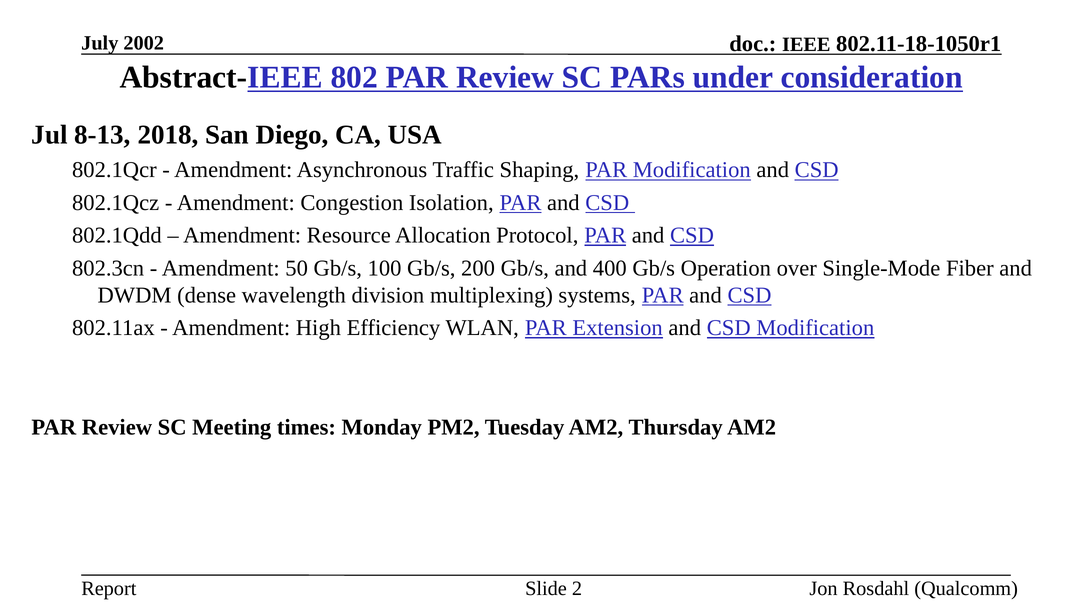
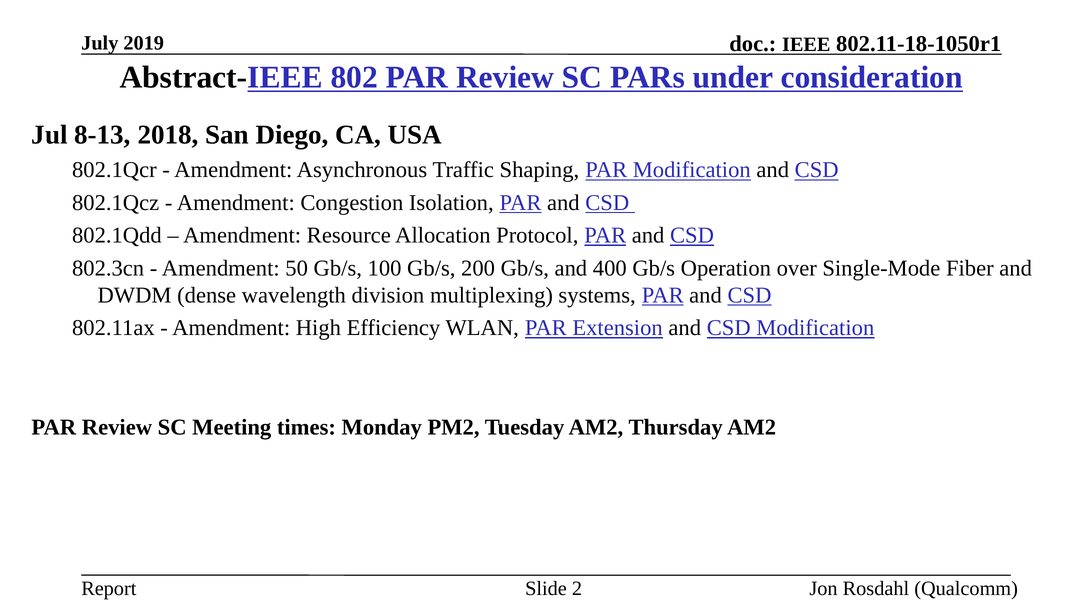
2002: 2002 -> 2019
